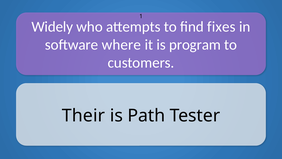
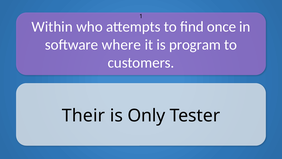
Widely: Widely -> Within
fixes: fixes -> once
Path: Path -> Only
